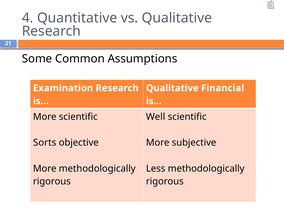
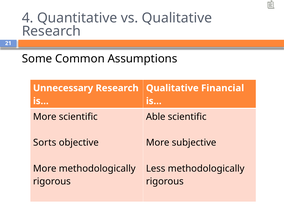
Examination: Examination -> Unnecessary
Well: Well -> Able
